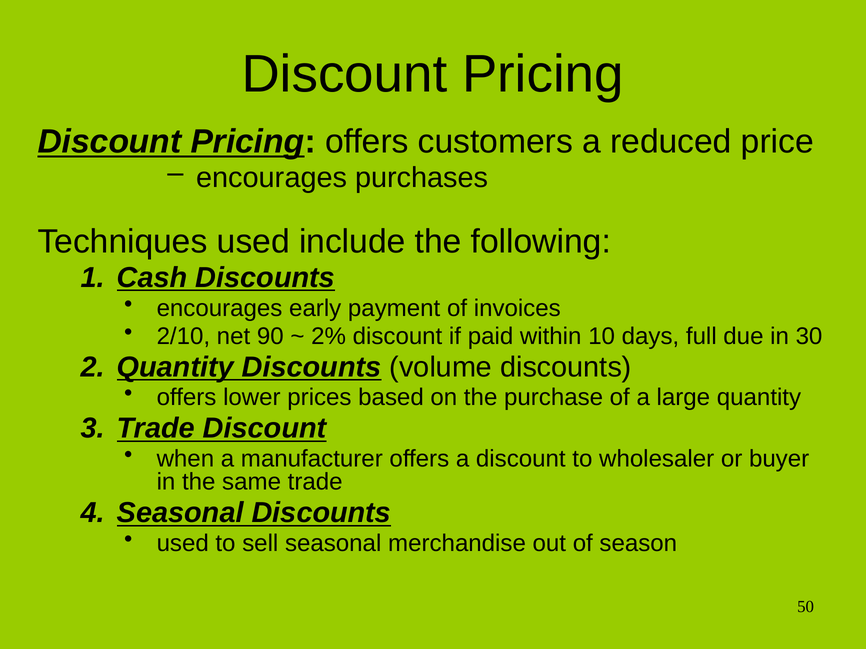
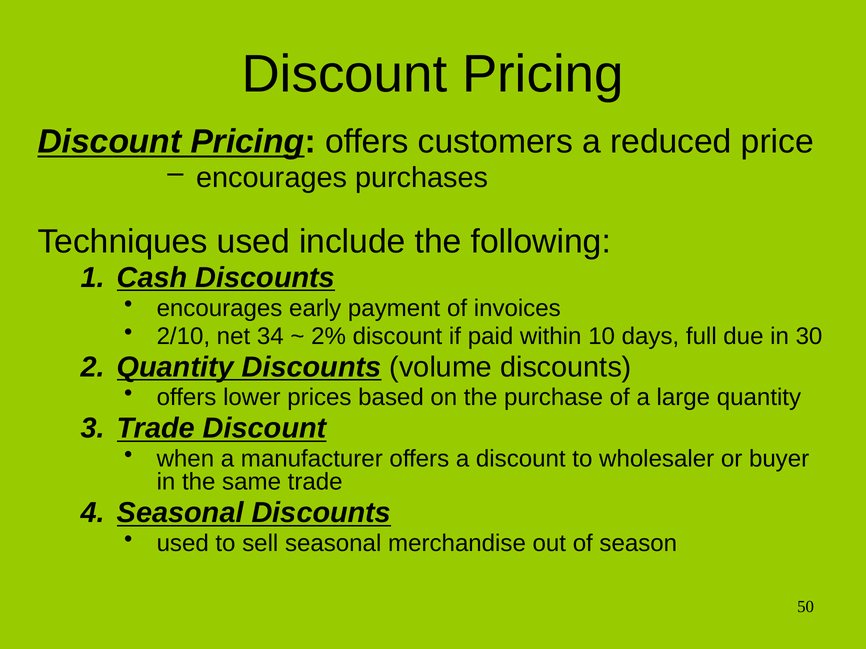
90: 90 -> 34
